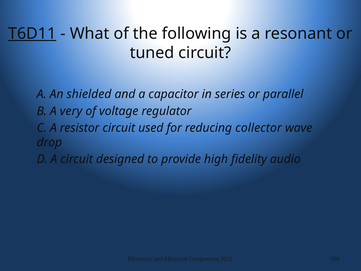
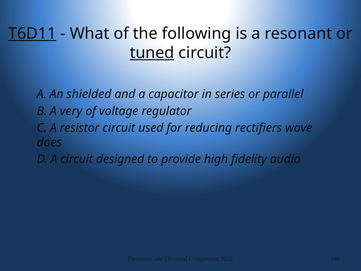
tuned underline: none -> present
collector: collector -> rectifiers
drop: drop -> does
